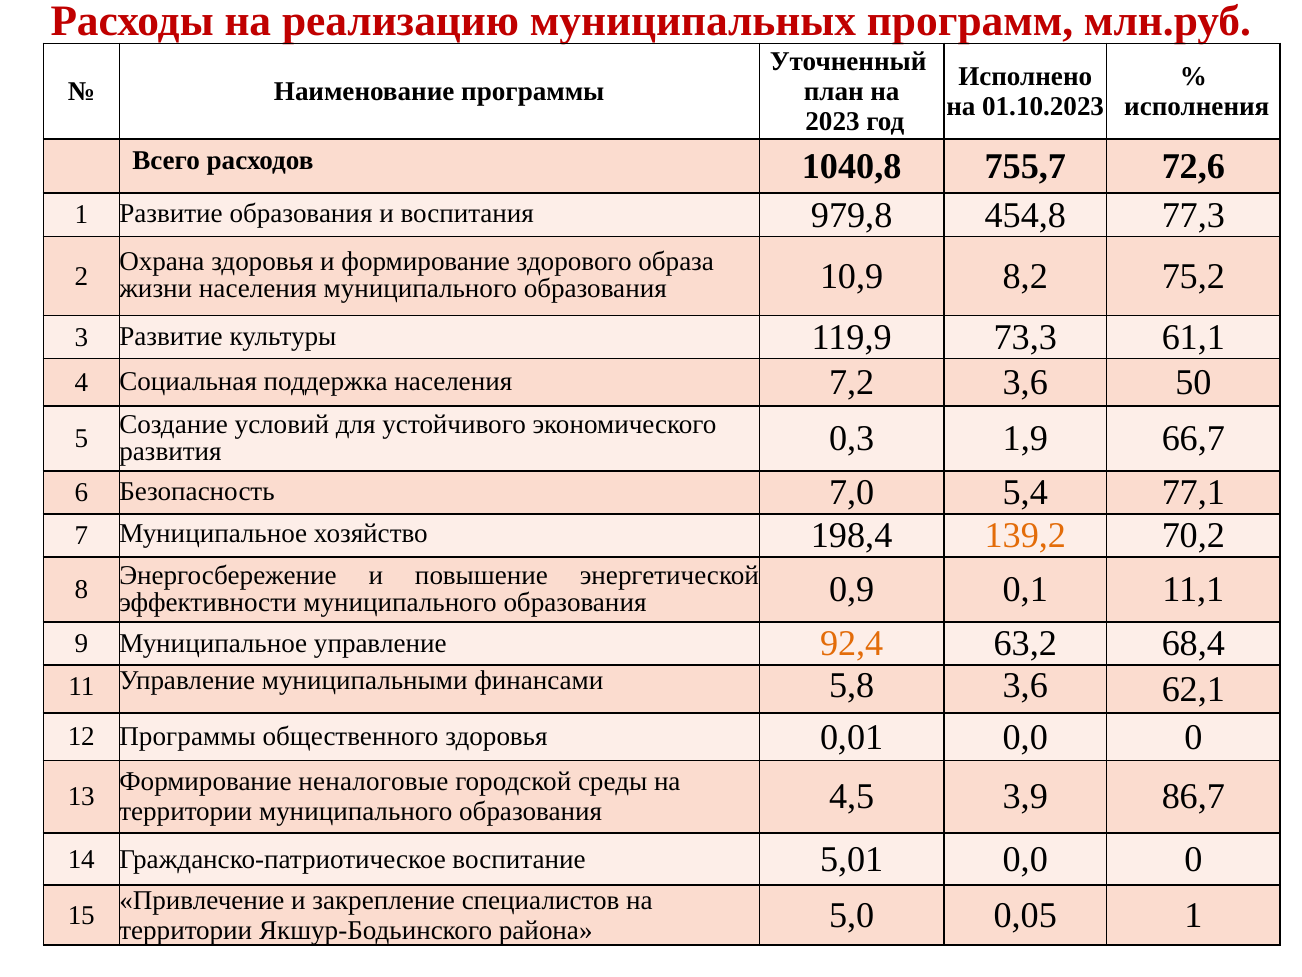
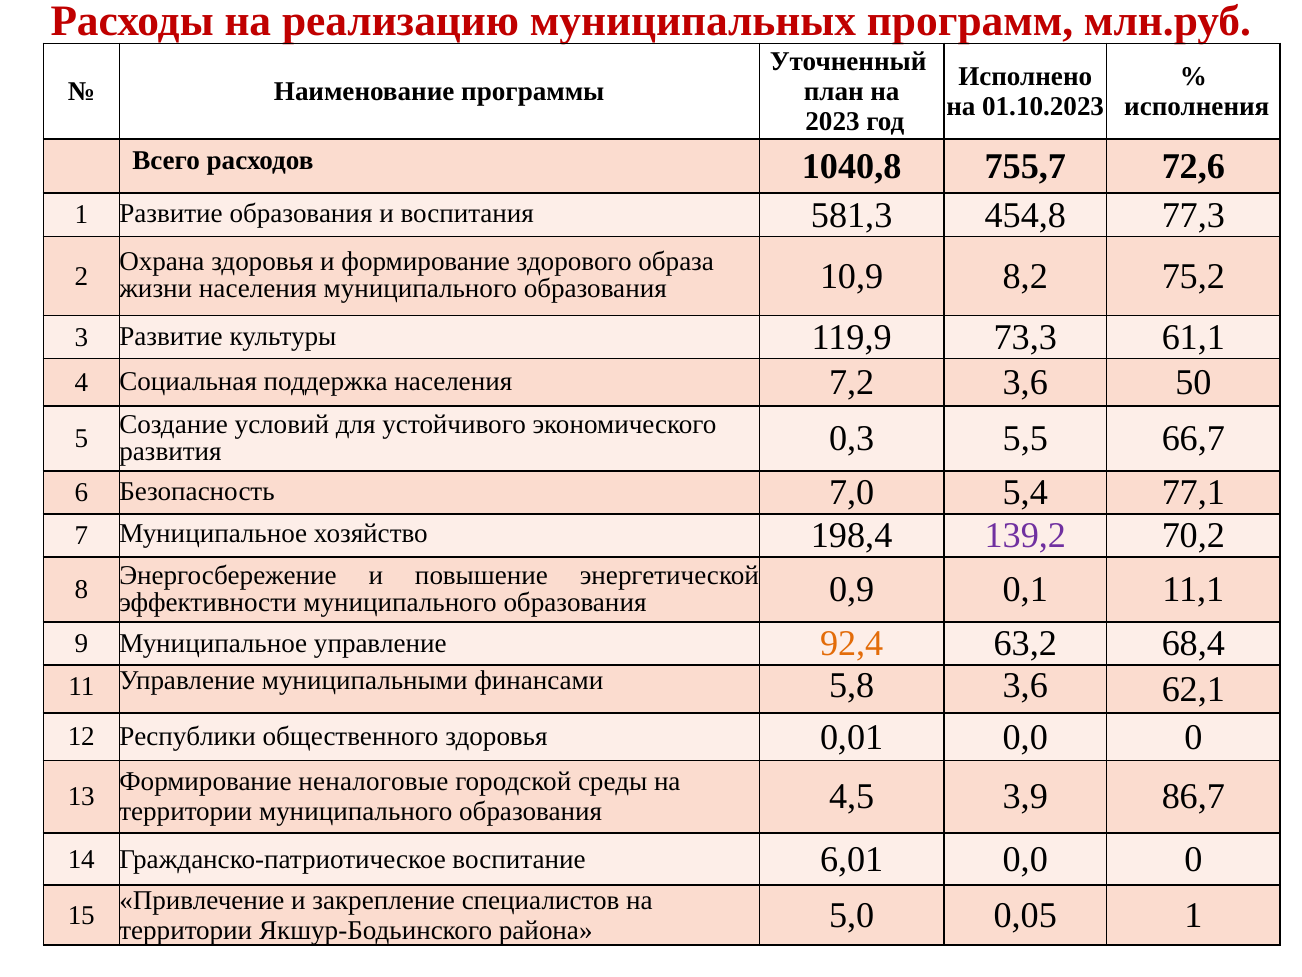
979,8: 979,8 -> 581,3
1,9: 1,9 -> 5,5
139,2 colour: orange -> purple
12 Программы: Программы -> Республики
5,01: 5,01 -> 6,01
